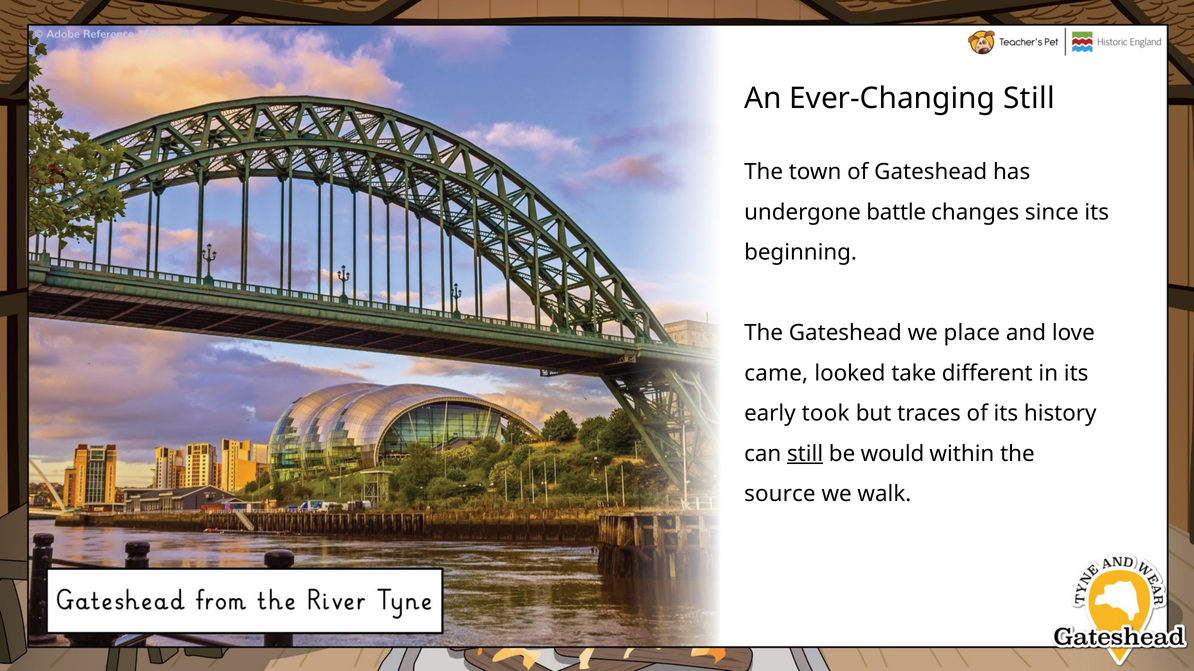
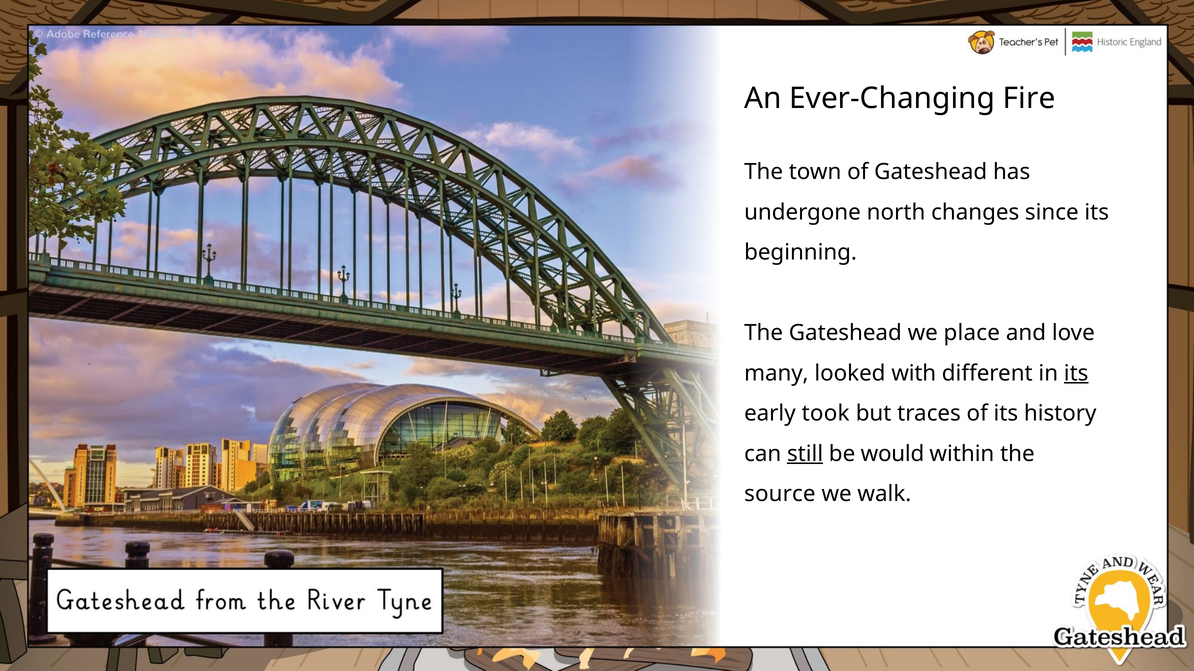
Ever-Changing Still: Still -> Fire
battle: battle -> north
came: came -> many
take: take -> with
its at (1076, 374) underline: none -> present
